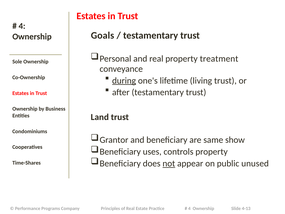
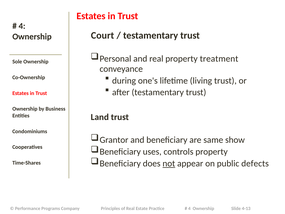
Goals: Goals -> Court
during underline: present -> none
unused: unused -> defects
